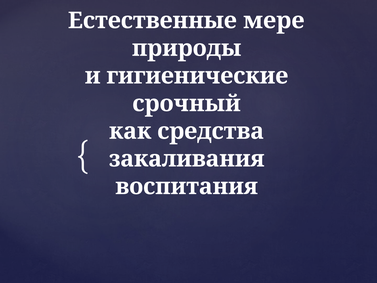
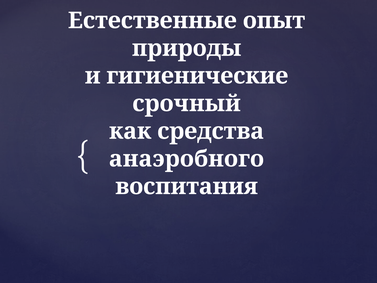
мере: мере -> опыт
закаливания: закаливания -> анаэробного
